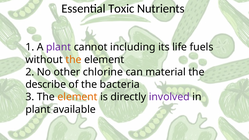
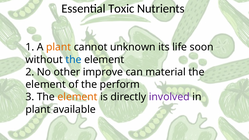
plant at (59, 47) colour: purple -> orange
including: including -> unknown
fuels: fuels -> soon
the at (74, 60) colour: orange -> blue
chlorine: chlorine -> improve
describe at (46, 85): describe -> element
bacteria: bacteria -> perform
